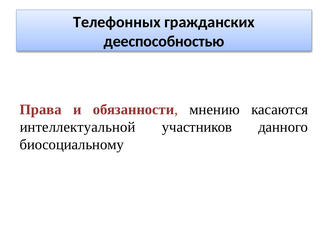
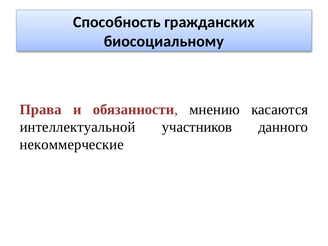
Телефонных: Телефонных -> Способность
дееспособностью: дееспособностью -> биосоциальному
биосоциальному: биосоциальному -> некоммерческие
